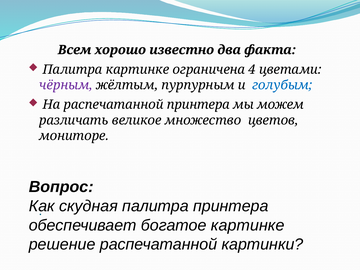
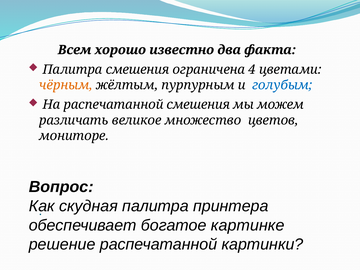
Палитра картинке: картинке -> смешения
чёрным colour: purple -> orange
распечатанной принтера: принтера -> смешения
